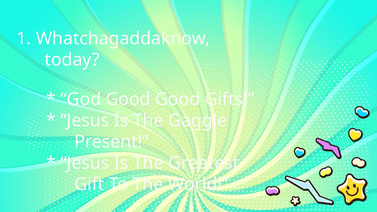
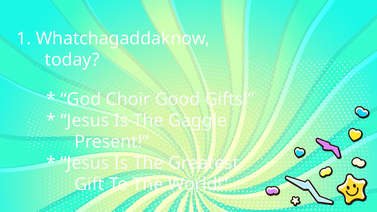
God Good: Good -> Choir
